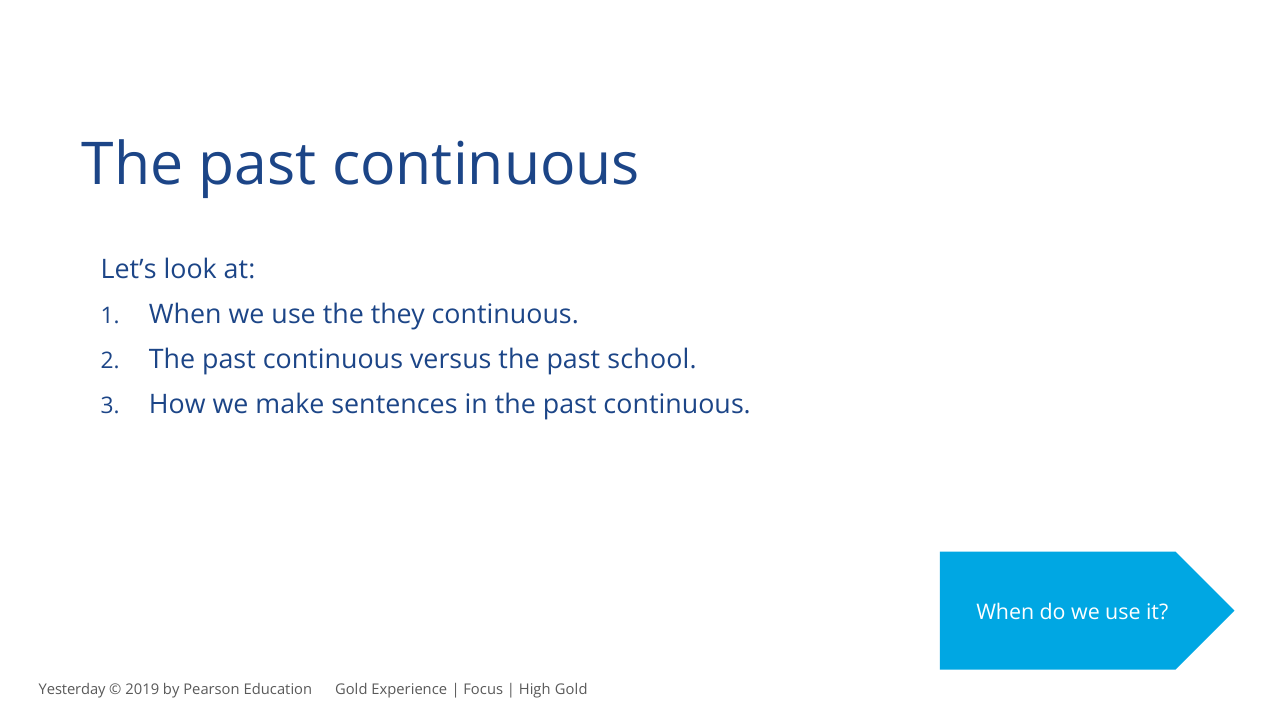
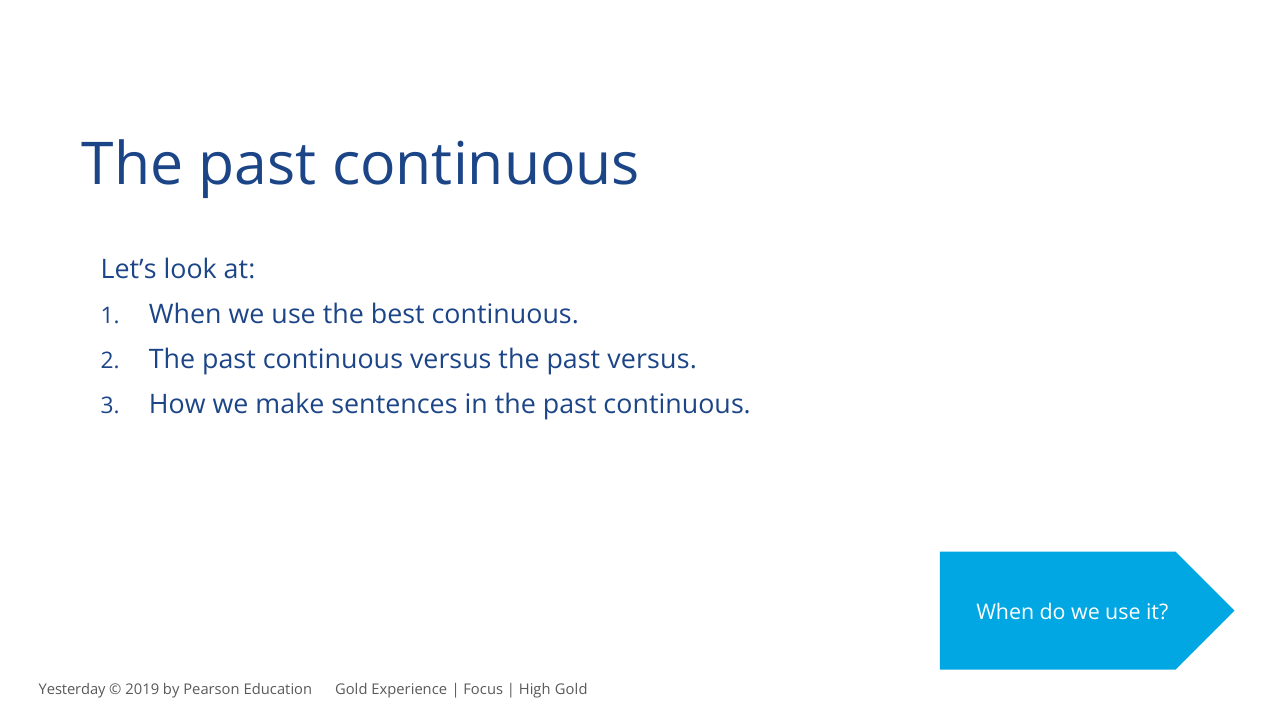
they: they -> best
past school: school -> versus
